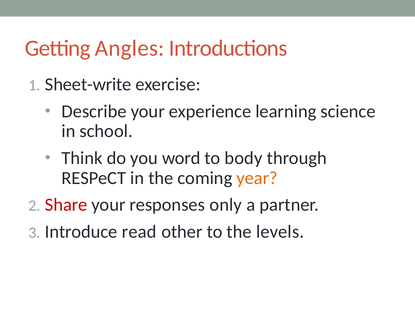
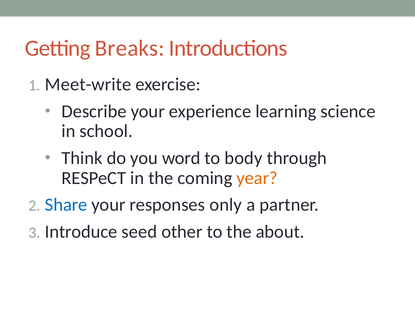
Angles: Angles -> Breaks
Sheet-write: Sheet-write -> Meet-write
Share colour: red -> blue
read: read -> seed
levels: levels -> about
